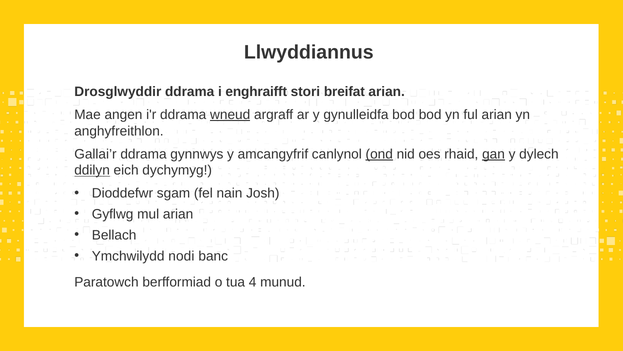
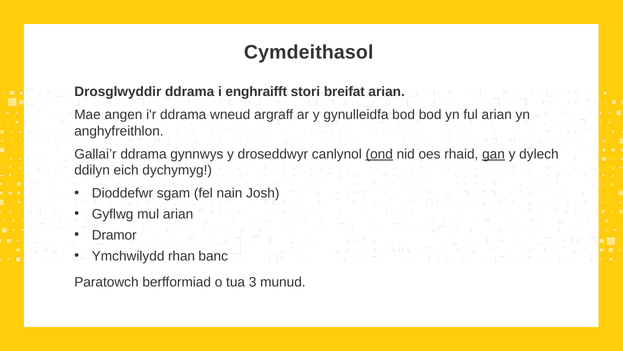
Llwyddiannus: Llwyddiannus -> Cymdeithasol
wneud underline: present -> none
amcangyfrif: amcangyfrif -> droseddwyr
ddilyn underline: present -> none
Bellach: Bellach -> Dramor
nodi: nodi -> rhan
4: 4 -> 3
